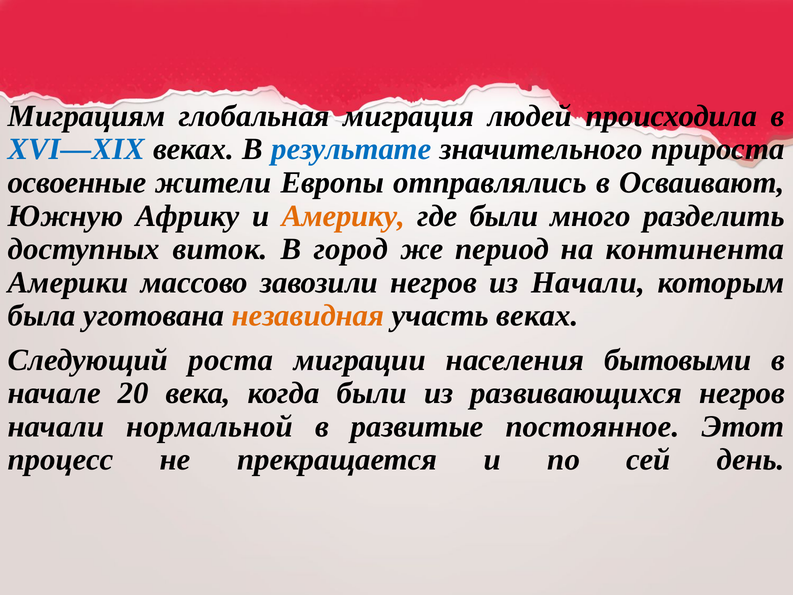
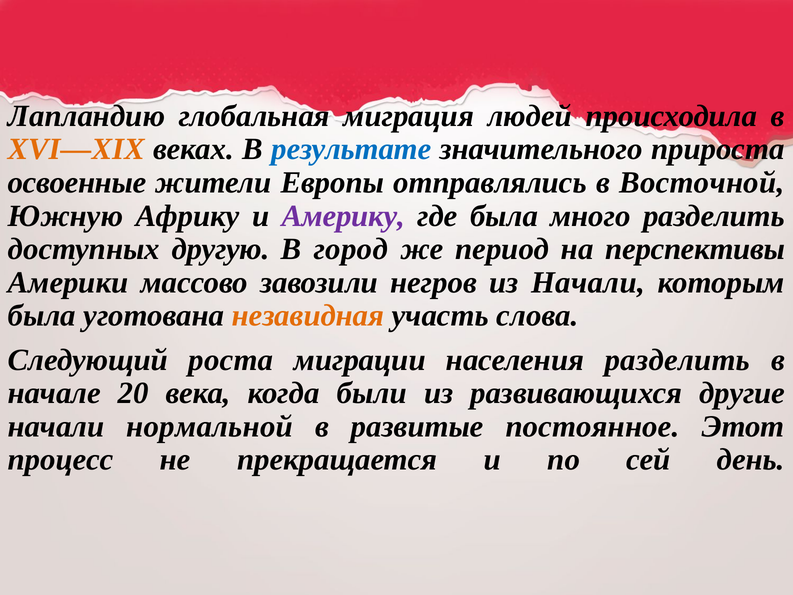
Миграциям: Миграциям -> Лапландию
XVI—XIX colour: blue -> orange
Осваивают: Осваивают -> Восточной
Америку colour: orange -> purple
где были: были -> была
виток: виток -> другую
континента: континента -> перспективы
участь веках: веках -> слова
населения бытовыми: бытовыми -> разделить
развивающихся негров: негров -> другие
